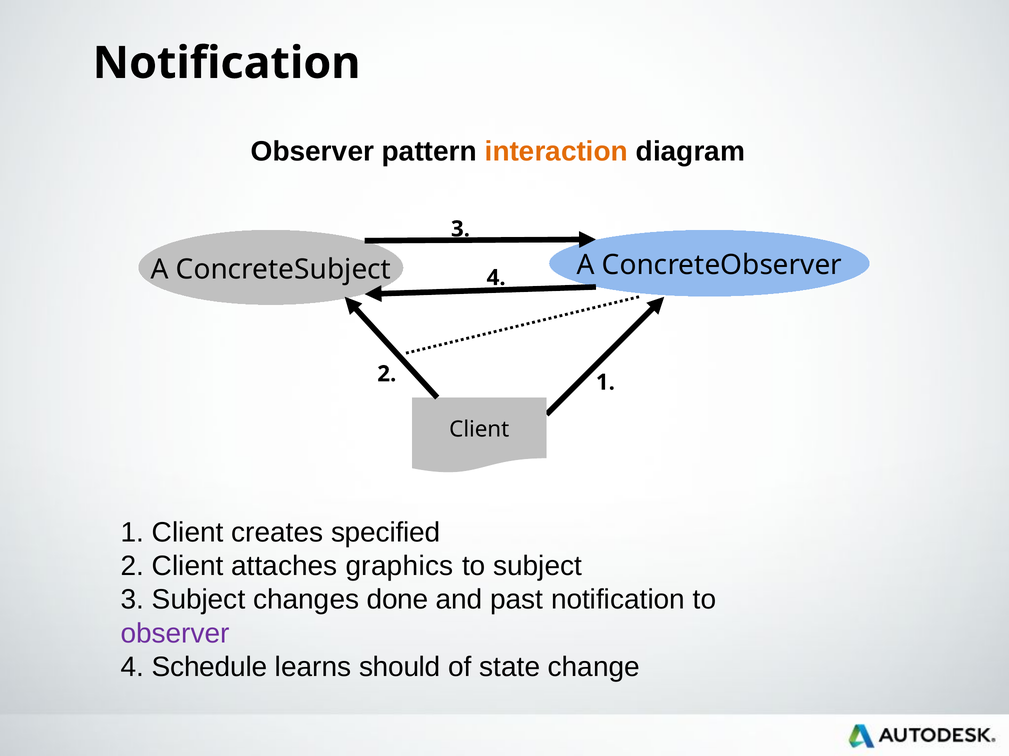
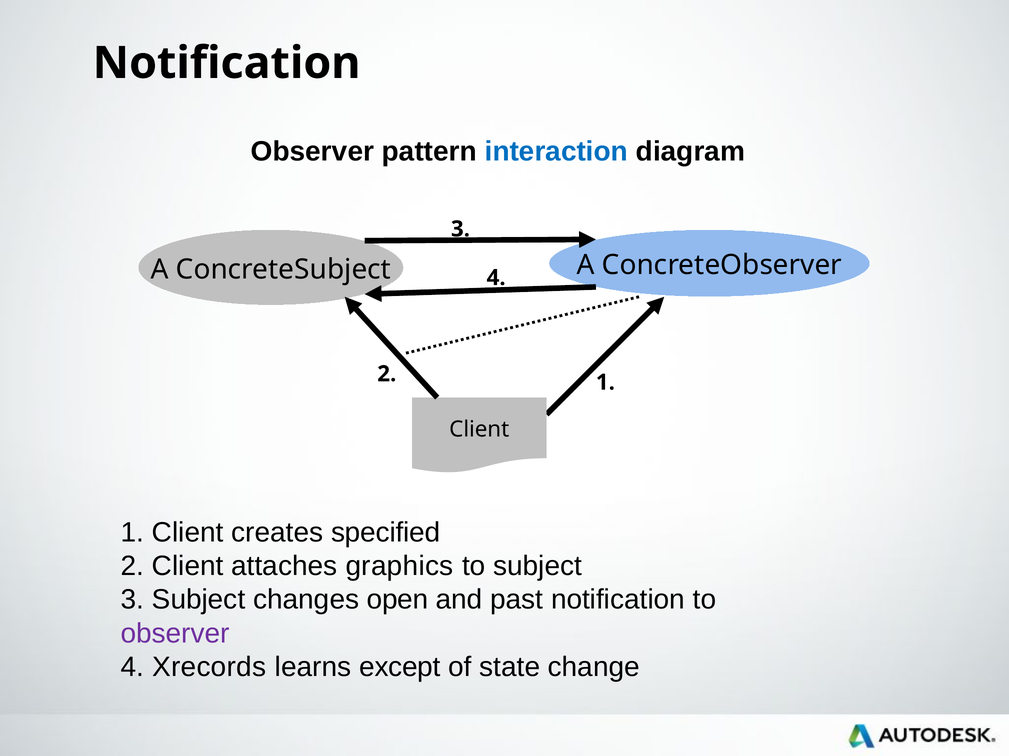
interaction colour: orange -> blue
done: done -> open
Schedule: Schedule -> Xrecords
should: should -> except
